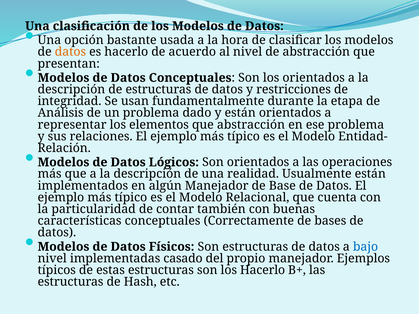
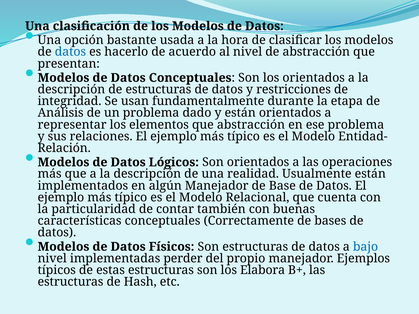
datos at (70, 52) colour: orange -> blue
casado: casado -> perder
los Hacerlo: Hacerlo -> Elabora
